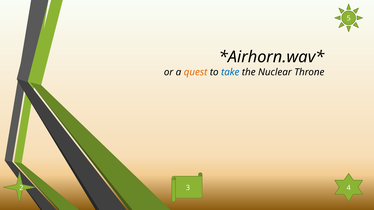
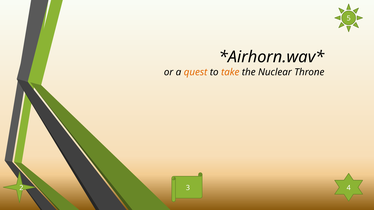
take colour: blue -> orange
